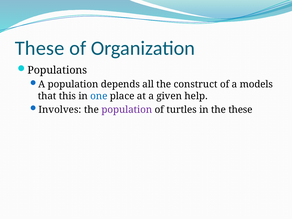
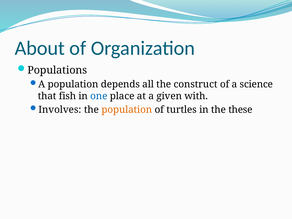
These at (40, 48): These -> About
models: models -> science
this: this -> fish
help: help -> with
population at (127, 110) colour: purple -> orange
